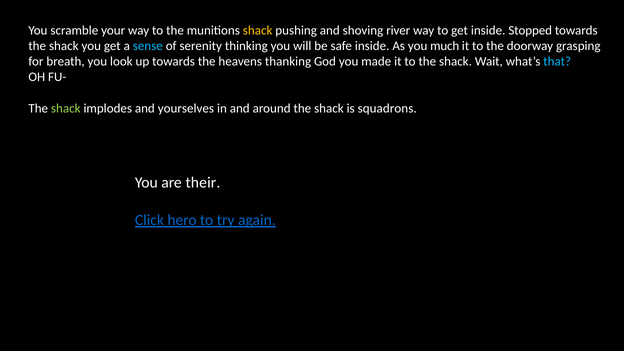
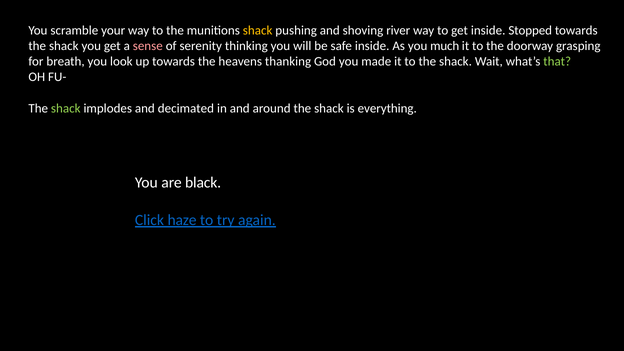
sense colour: light blue -> pink
that colour: light blue -> light green
yourselves: yourselves -> decimated
squadrons: squadrons -> everything
their: their -> black
hero: hero -> haze
